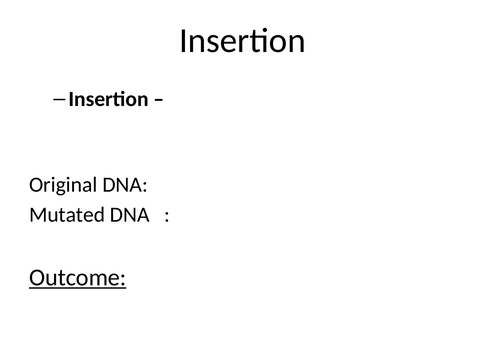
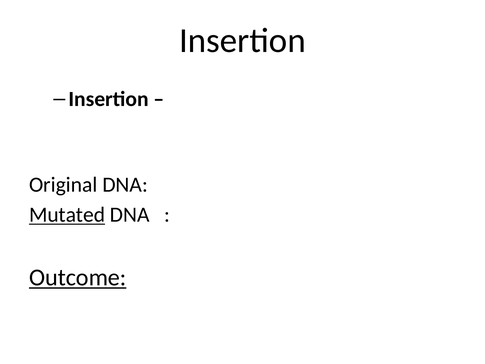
Mutated underline: none -> present
